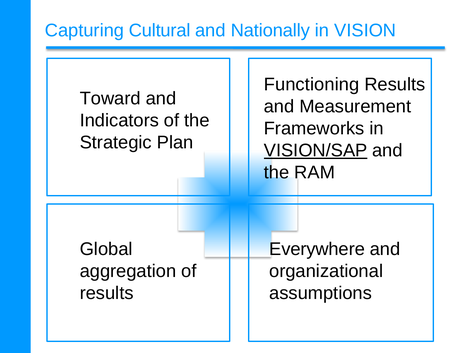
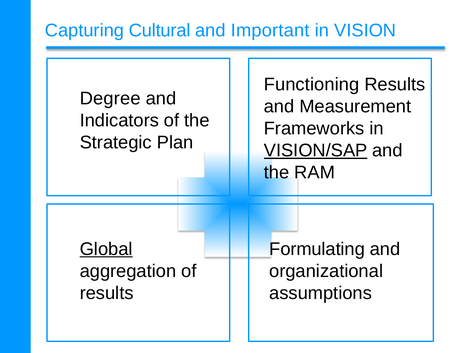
Nationally: Nationally -> Important
Toward: Toward -> Degree
Global underline: none -> present
Everywhere: Everywhere -> Formulating
